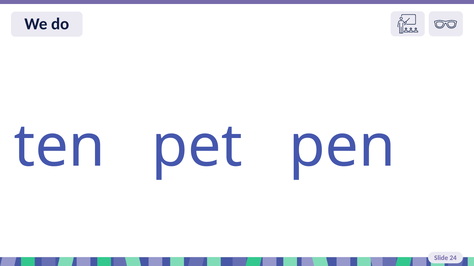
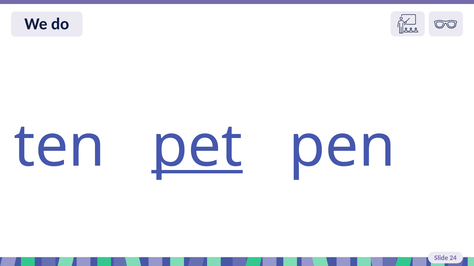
pet underline: none -> present
